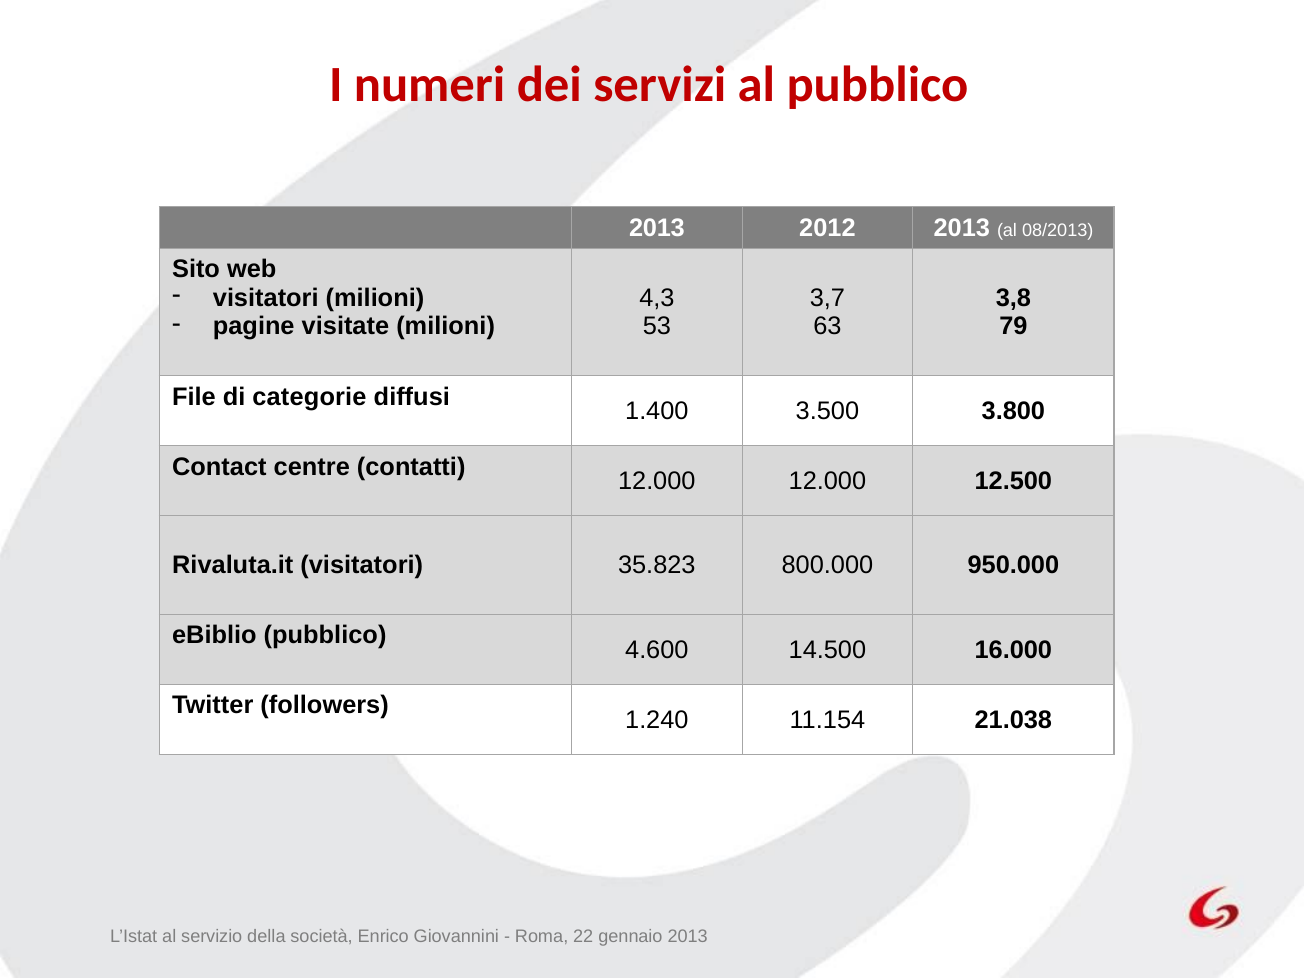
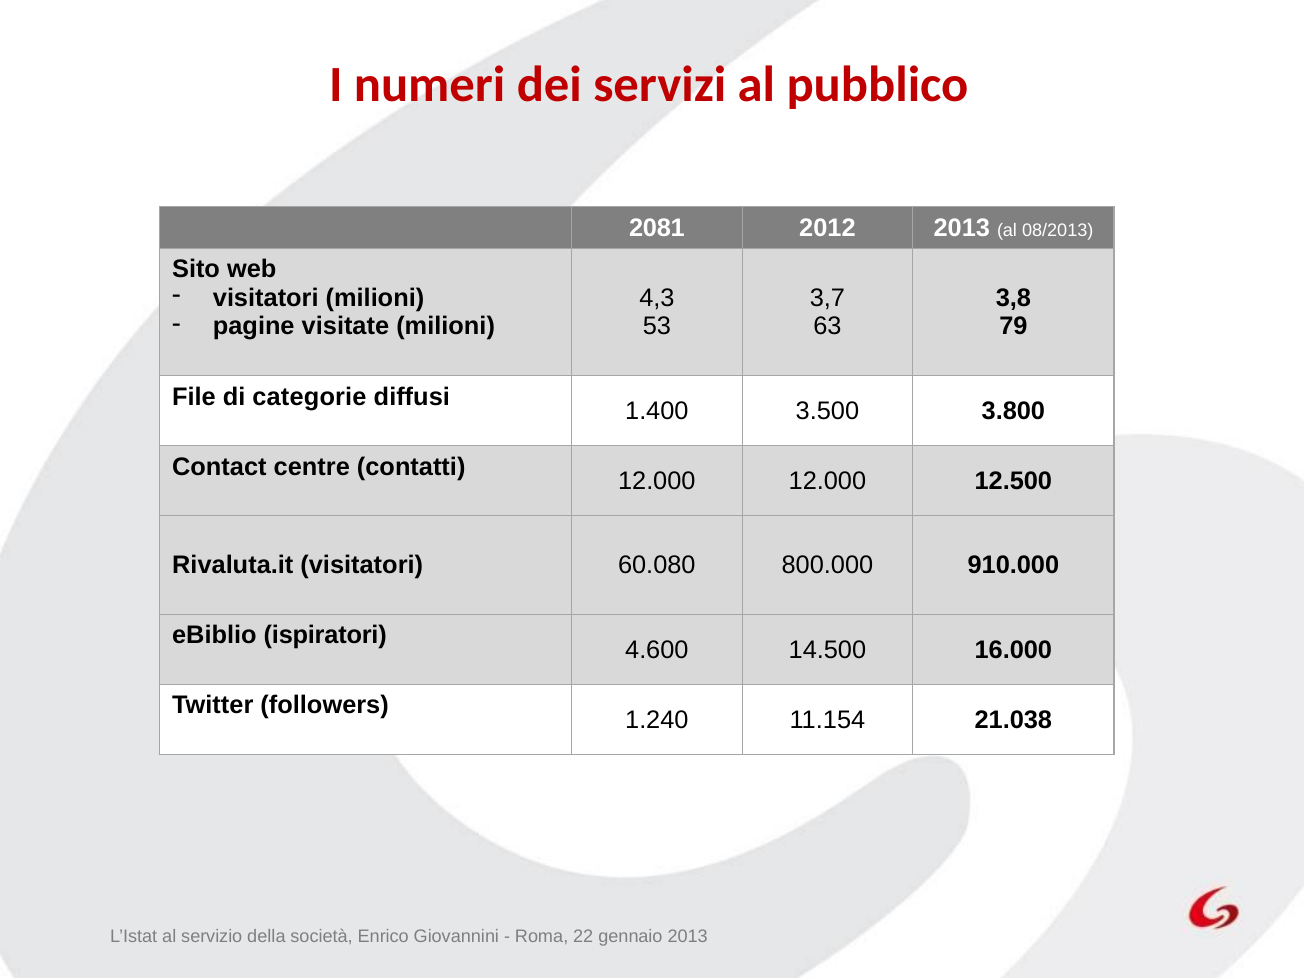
2013 at (657, 228): 2013 -> 2081
35.823: 35.823 -> 60.080
950.000: 950.000 -> 910.000
eBiblio pubblico: pubblico -> ispiratori
